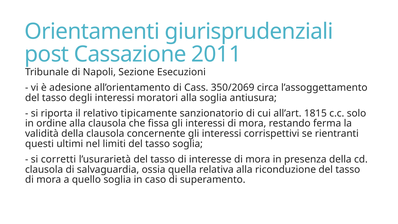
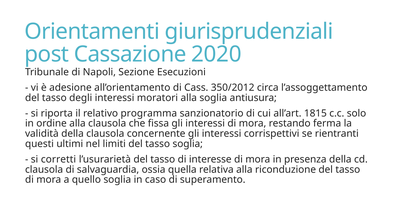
2011: 2011 -> 2020
350/2069: 350/2069 -> 350/2012
tipicamente: tipicamente -> programma
